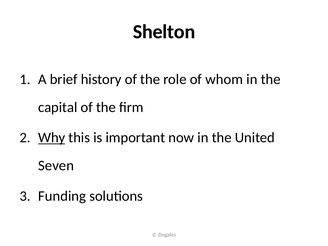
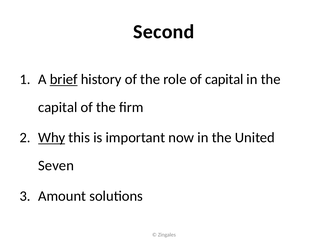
Shelton: Shelton -> Second
brief underline: none -> present
of whom: whom -> capital
Funding: Funding -> Amount
